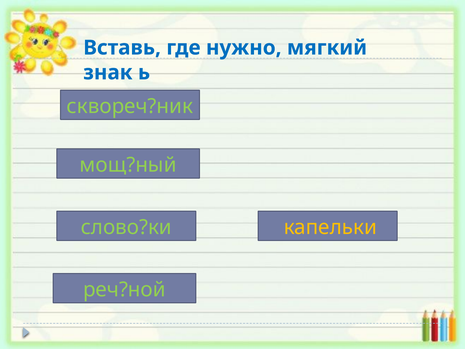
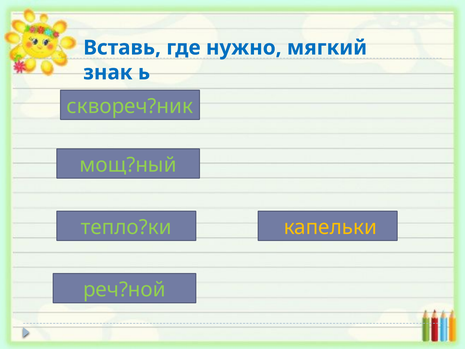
слово?ки: слово?ки -> тепло?ки
